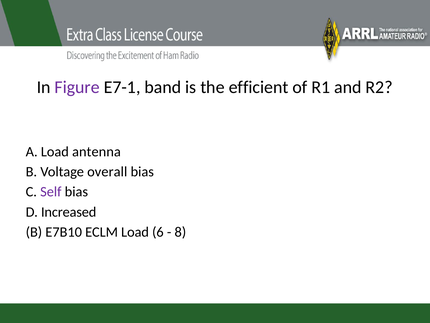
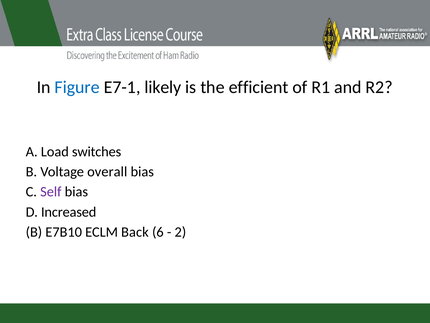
Figure colour: purple -> blue
band: band -> likely
antenna: antenna -> switches
ECLM Load: Load -> Back
8: 8 -> 2
